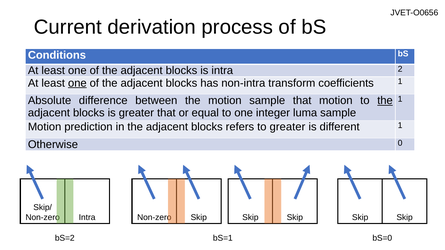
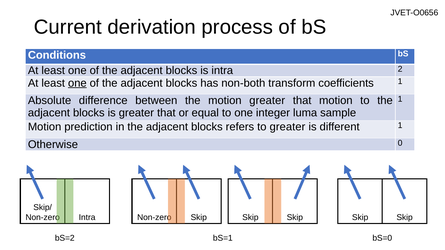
non-intra: non-intra -> non-both
motion sample: sample -> greater
the at (385, 101) underline: present -> none
